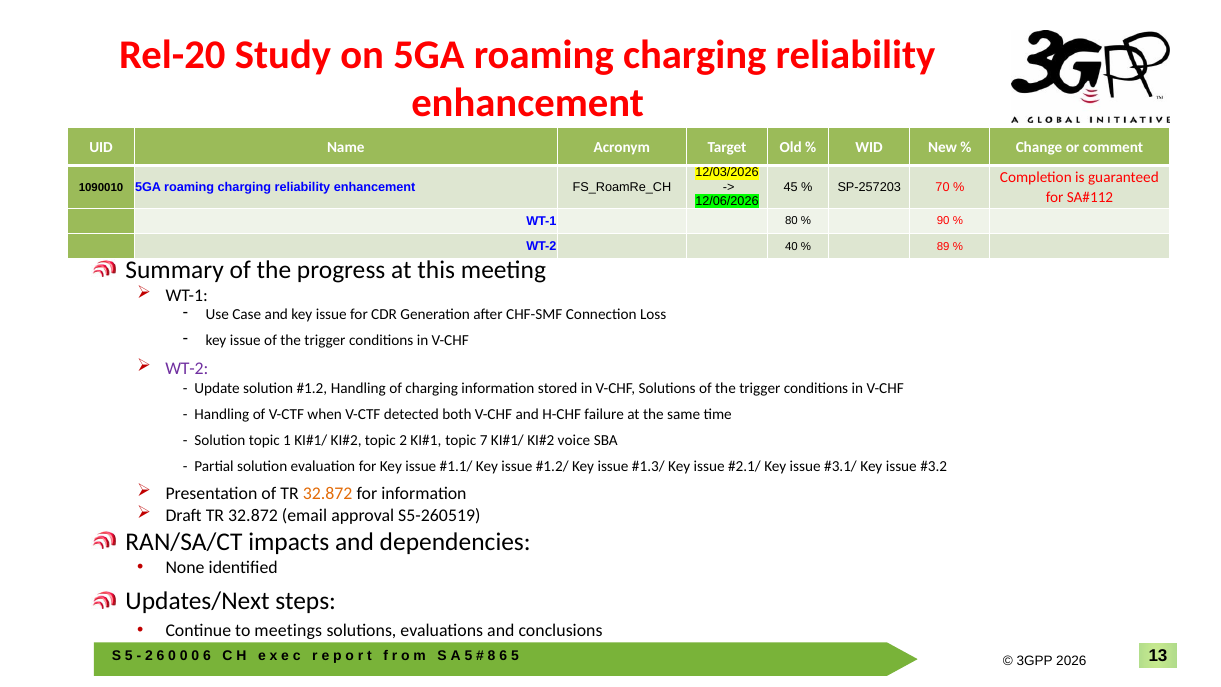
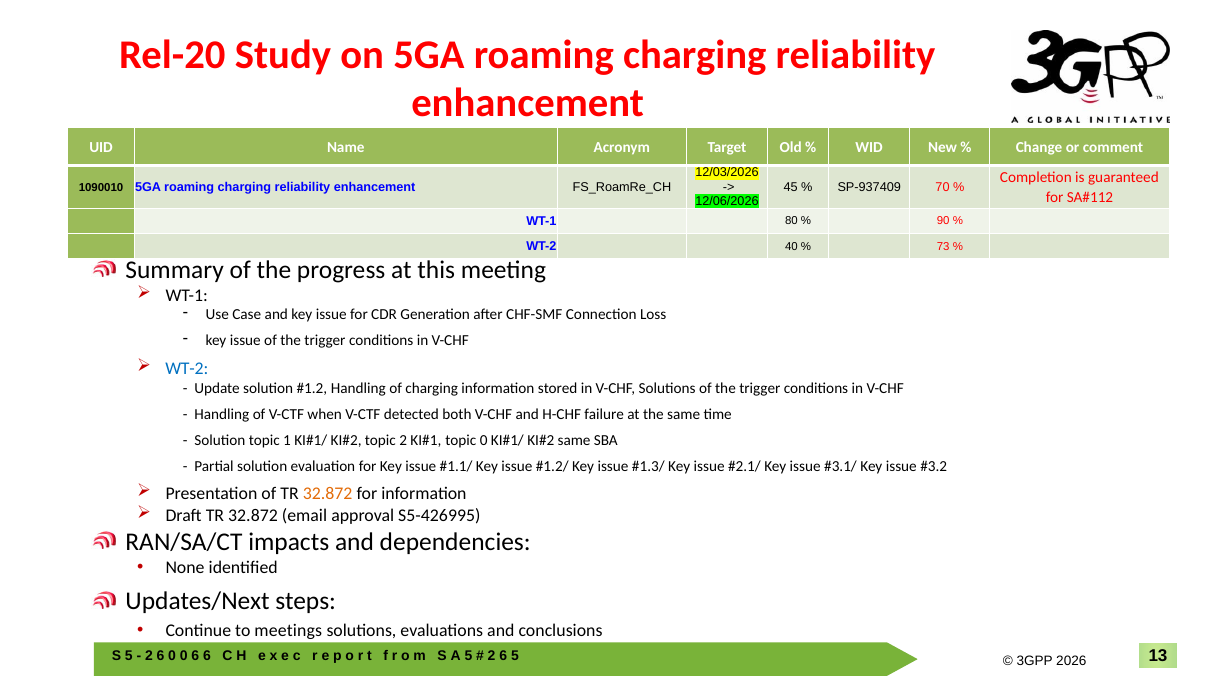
SP-257203: SP-257203 -> SP-937409
89: 89 -> 73
WT-2 at (187, 368) colour: purple -> blue
topic 7: 7 -> 0
voice at (574, 440): voice -> same
S5-260519: S5-260519 -> S5-426995
0 at (195, 656): 0 -> 6
8 at (492, 656): 8 -> 2
